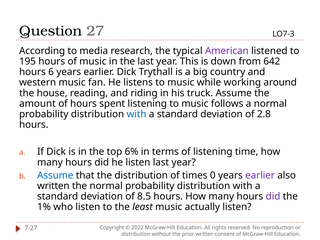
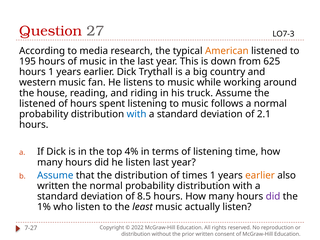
Question colour: black -> red
American colour: purple -> orange
642: 642 -> 625
hours 6: 6 -> 1
amount at (37, 104): amount -> listened
2.8: 2.8 -> 2.1
6%: 6% -> 4%
times 0: 0 -> 1
earlier at (260, 175) colour: purple -> orange
